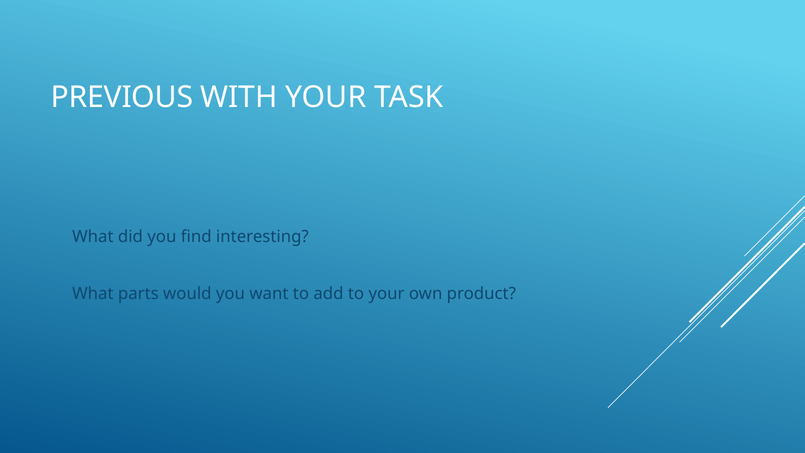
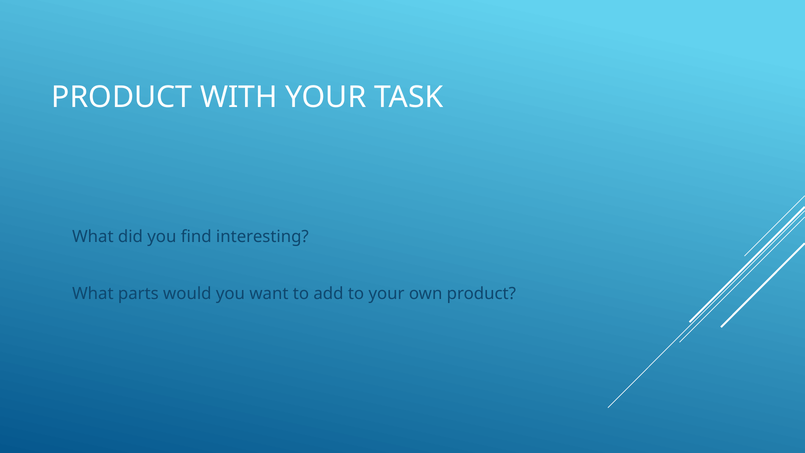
PREVIOUS at (122, 97): PREVIOUS -> PRODUCT
